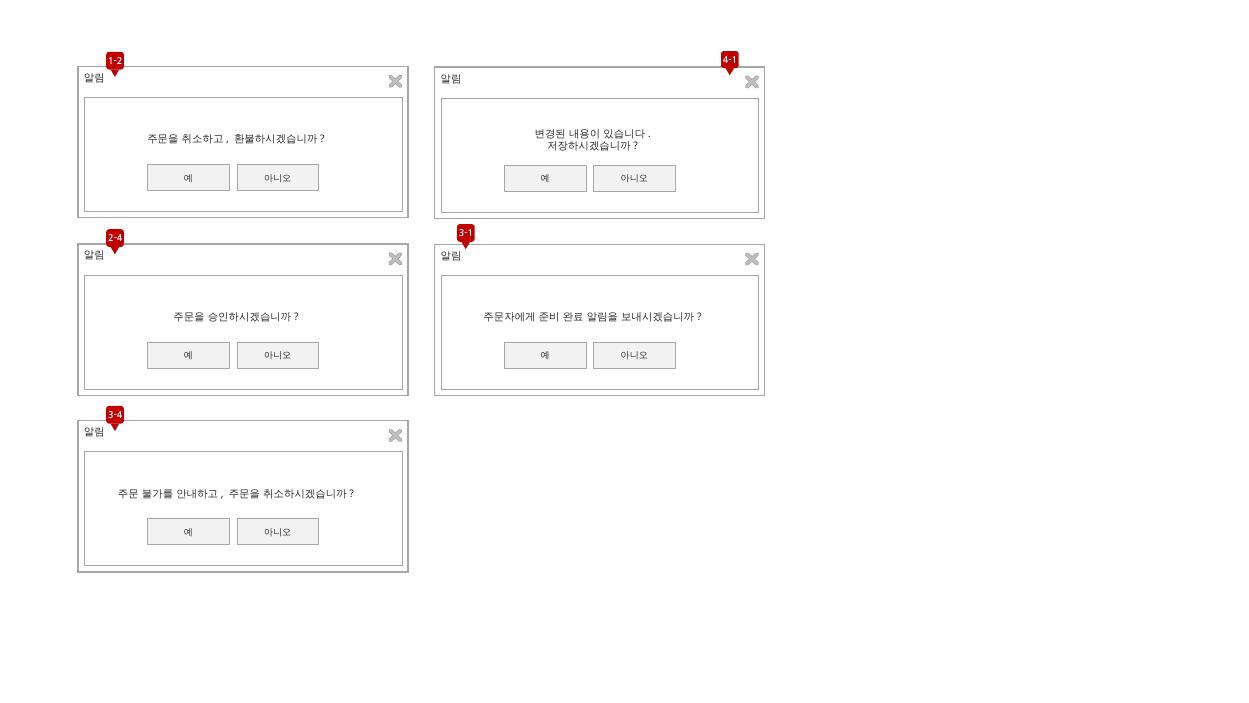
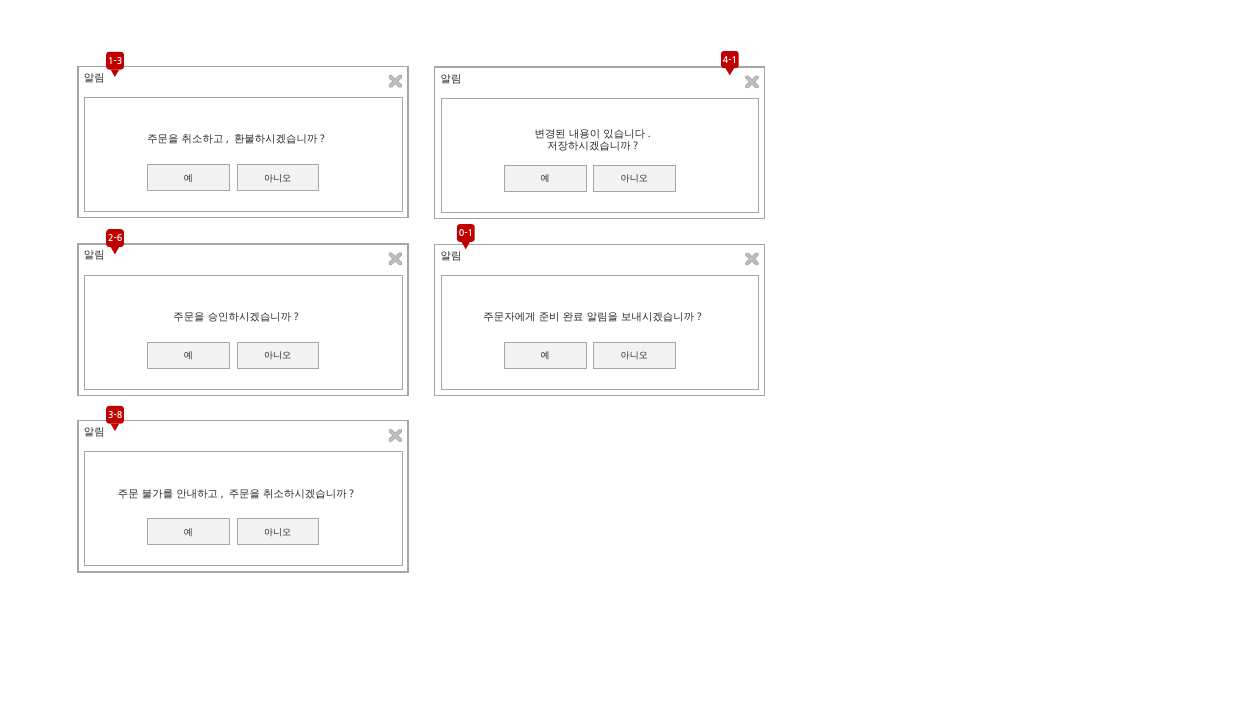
1-2: 1-2 -> 1-3
3-1: 3-1 -> 0-1
2-4: 2-4 -> 2-6
3-4: 3-4 -> 3-8
